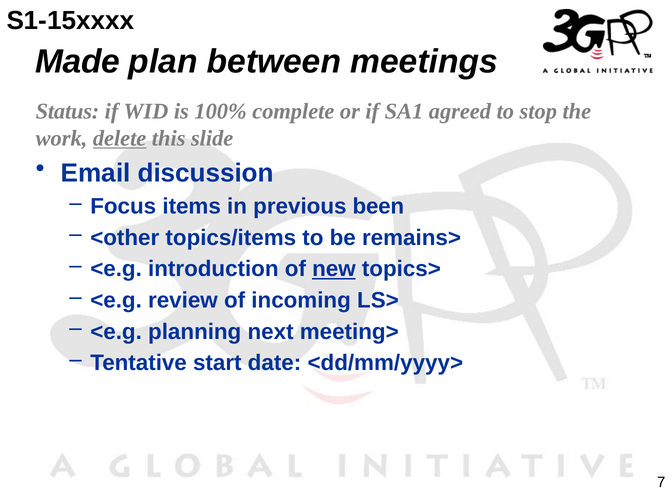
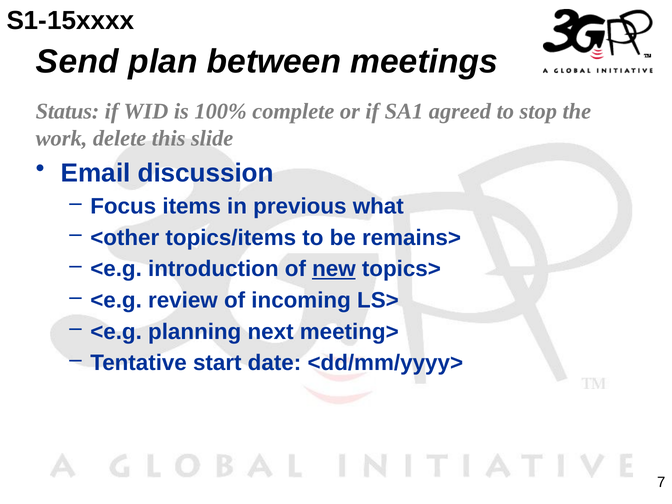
Made: Made -> Send
delete underline: present -> none
been: been -> what
